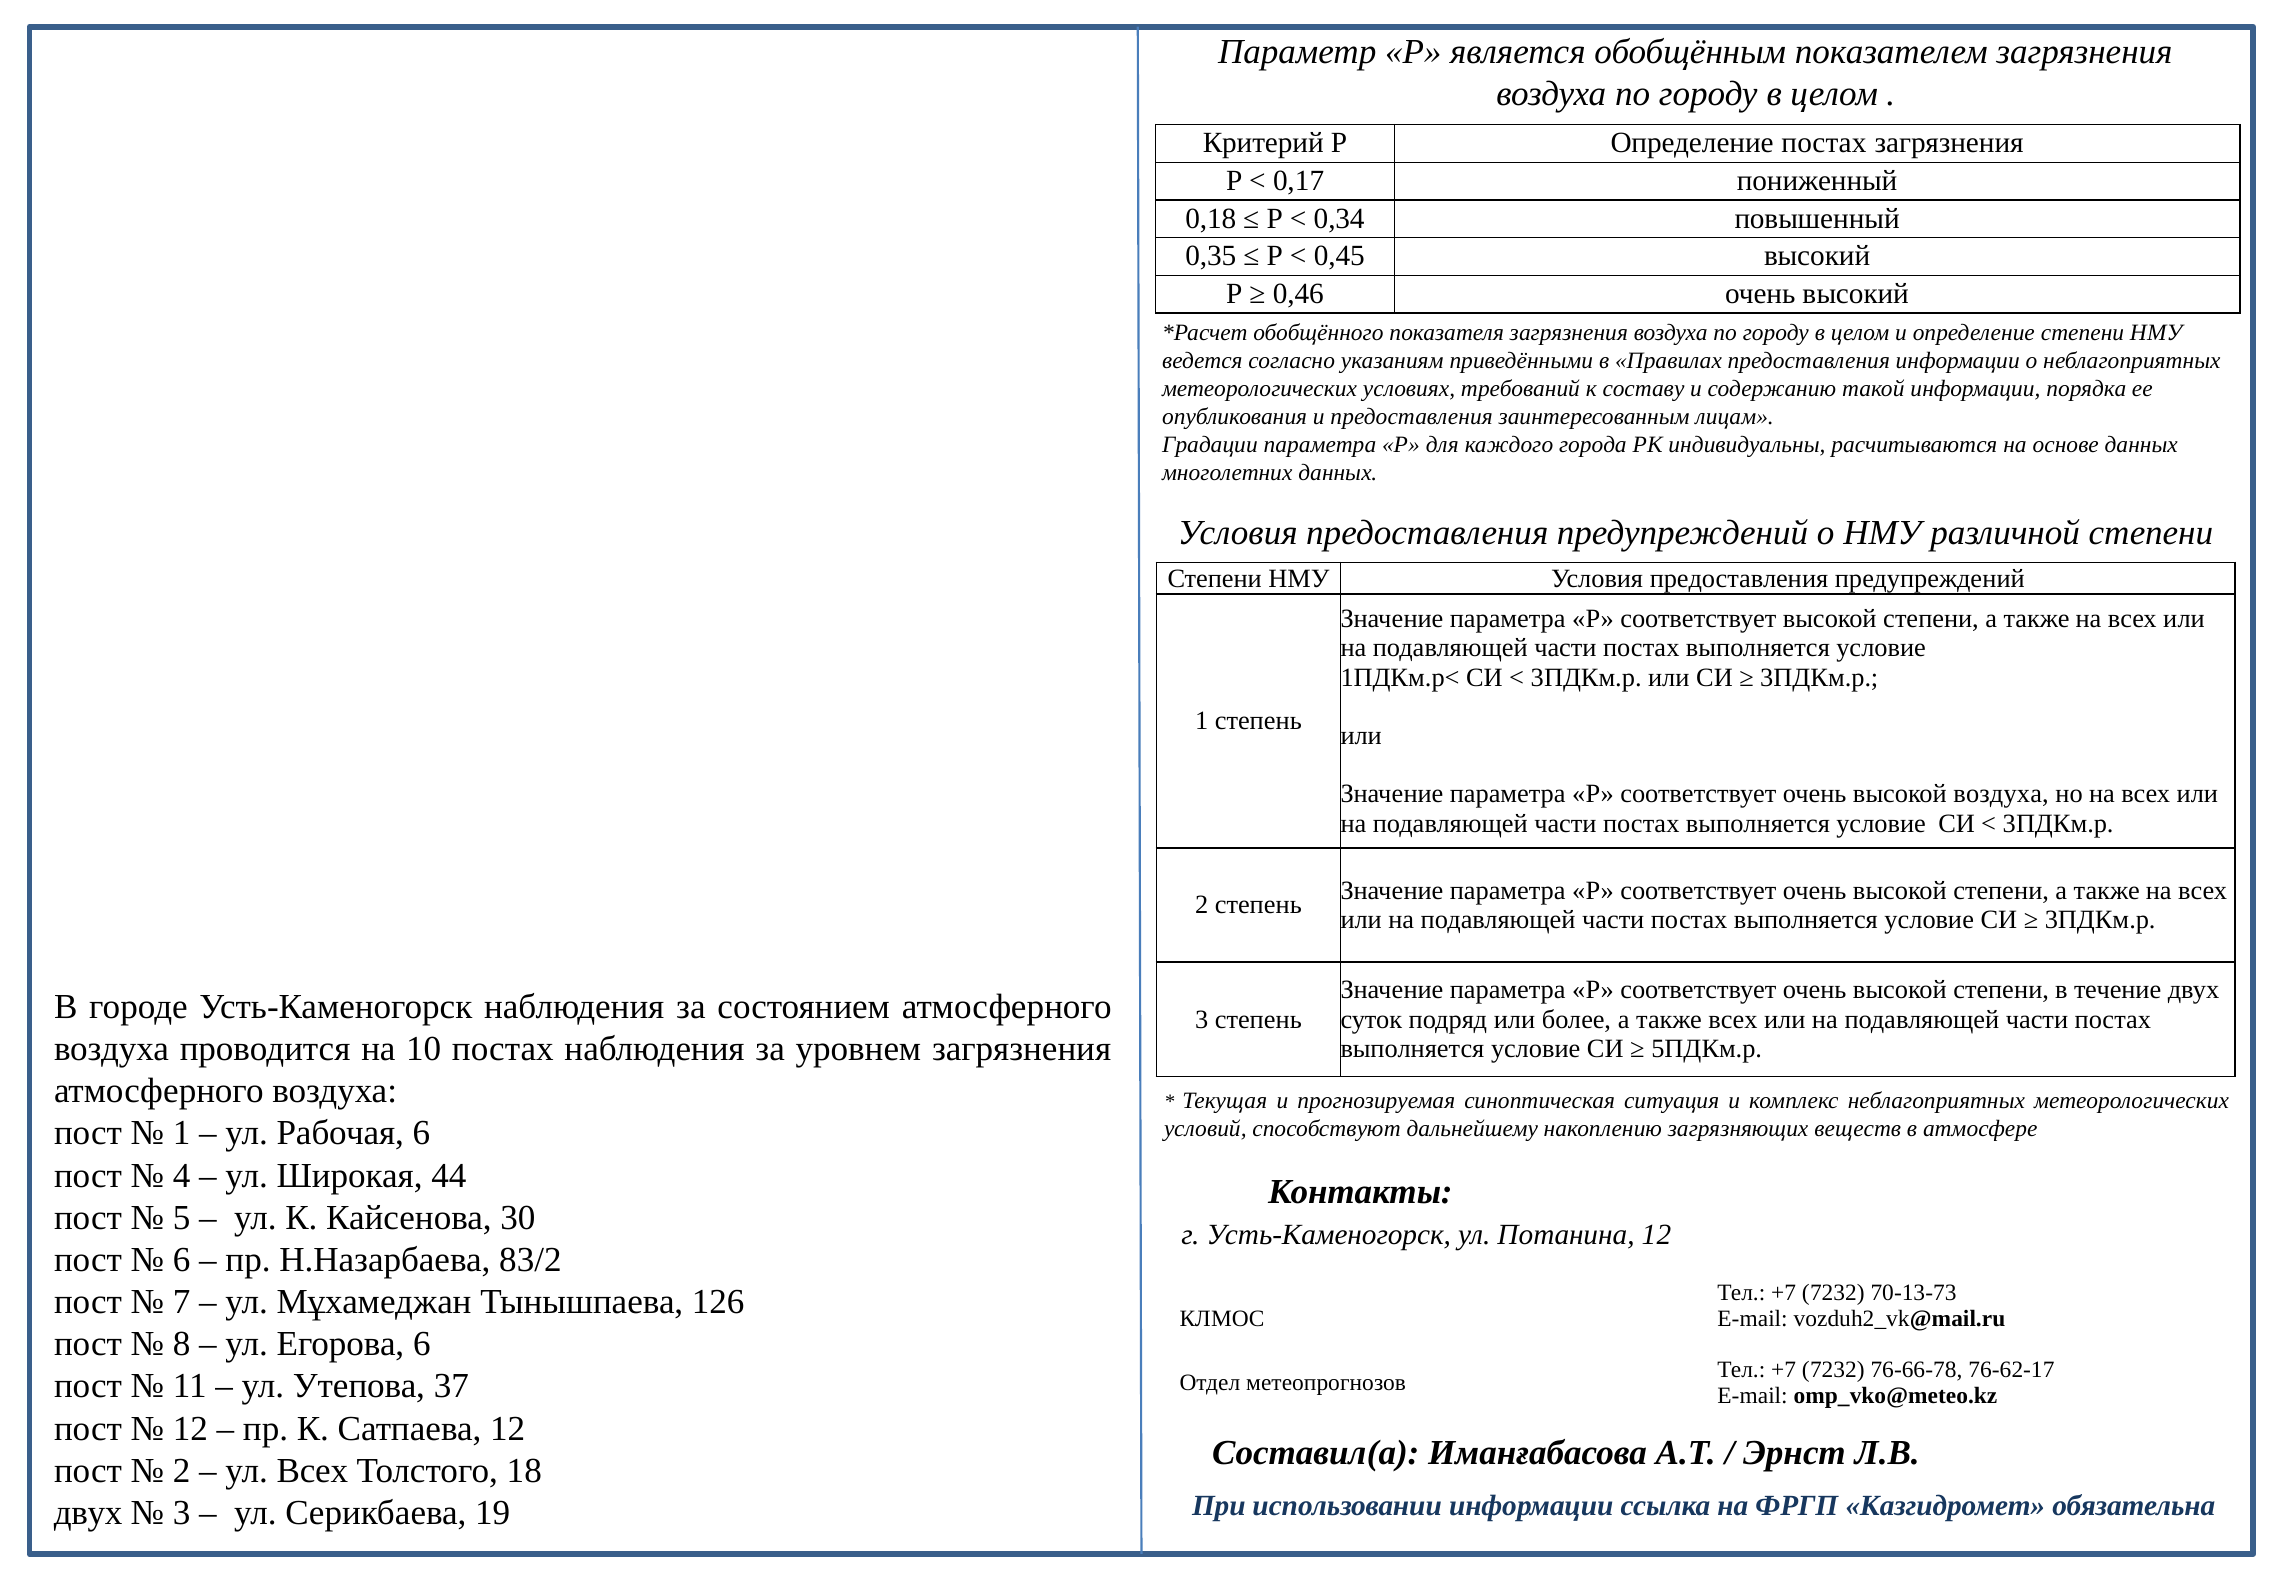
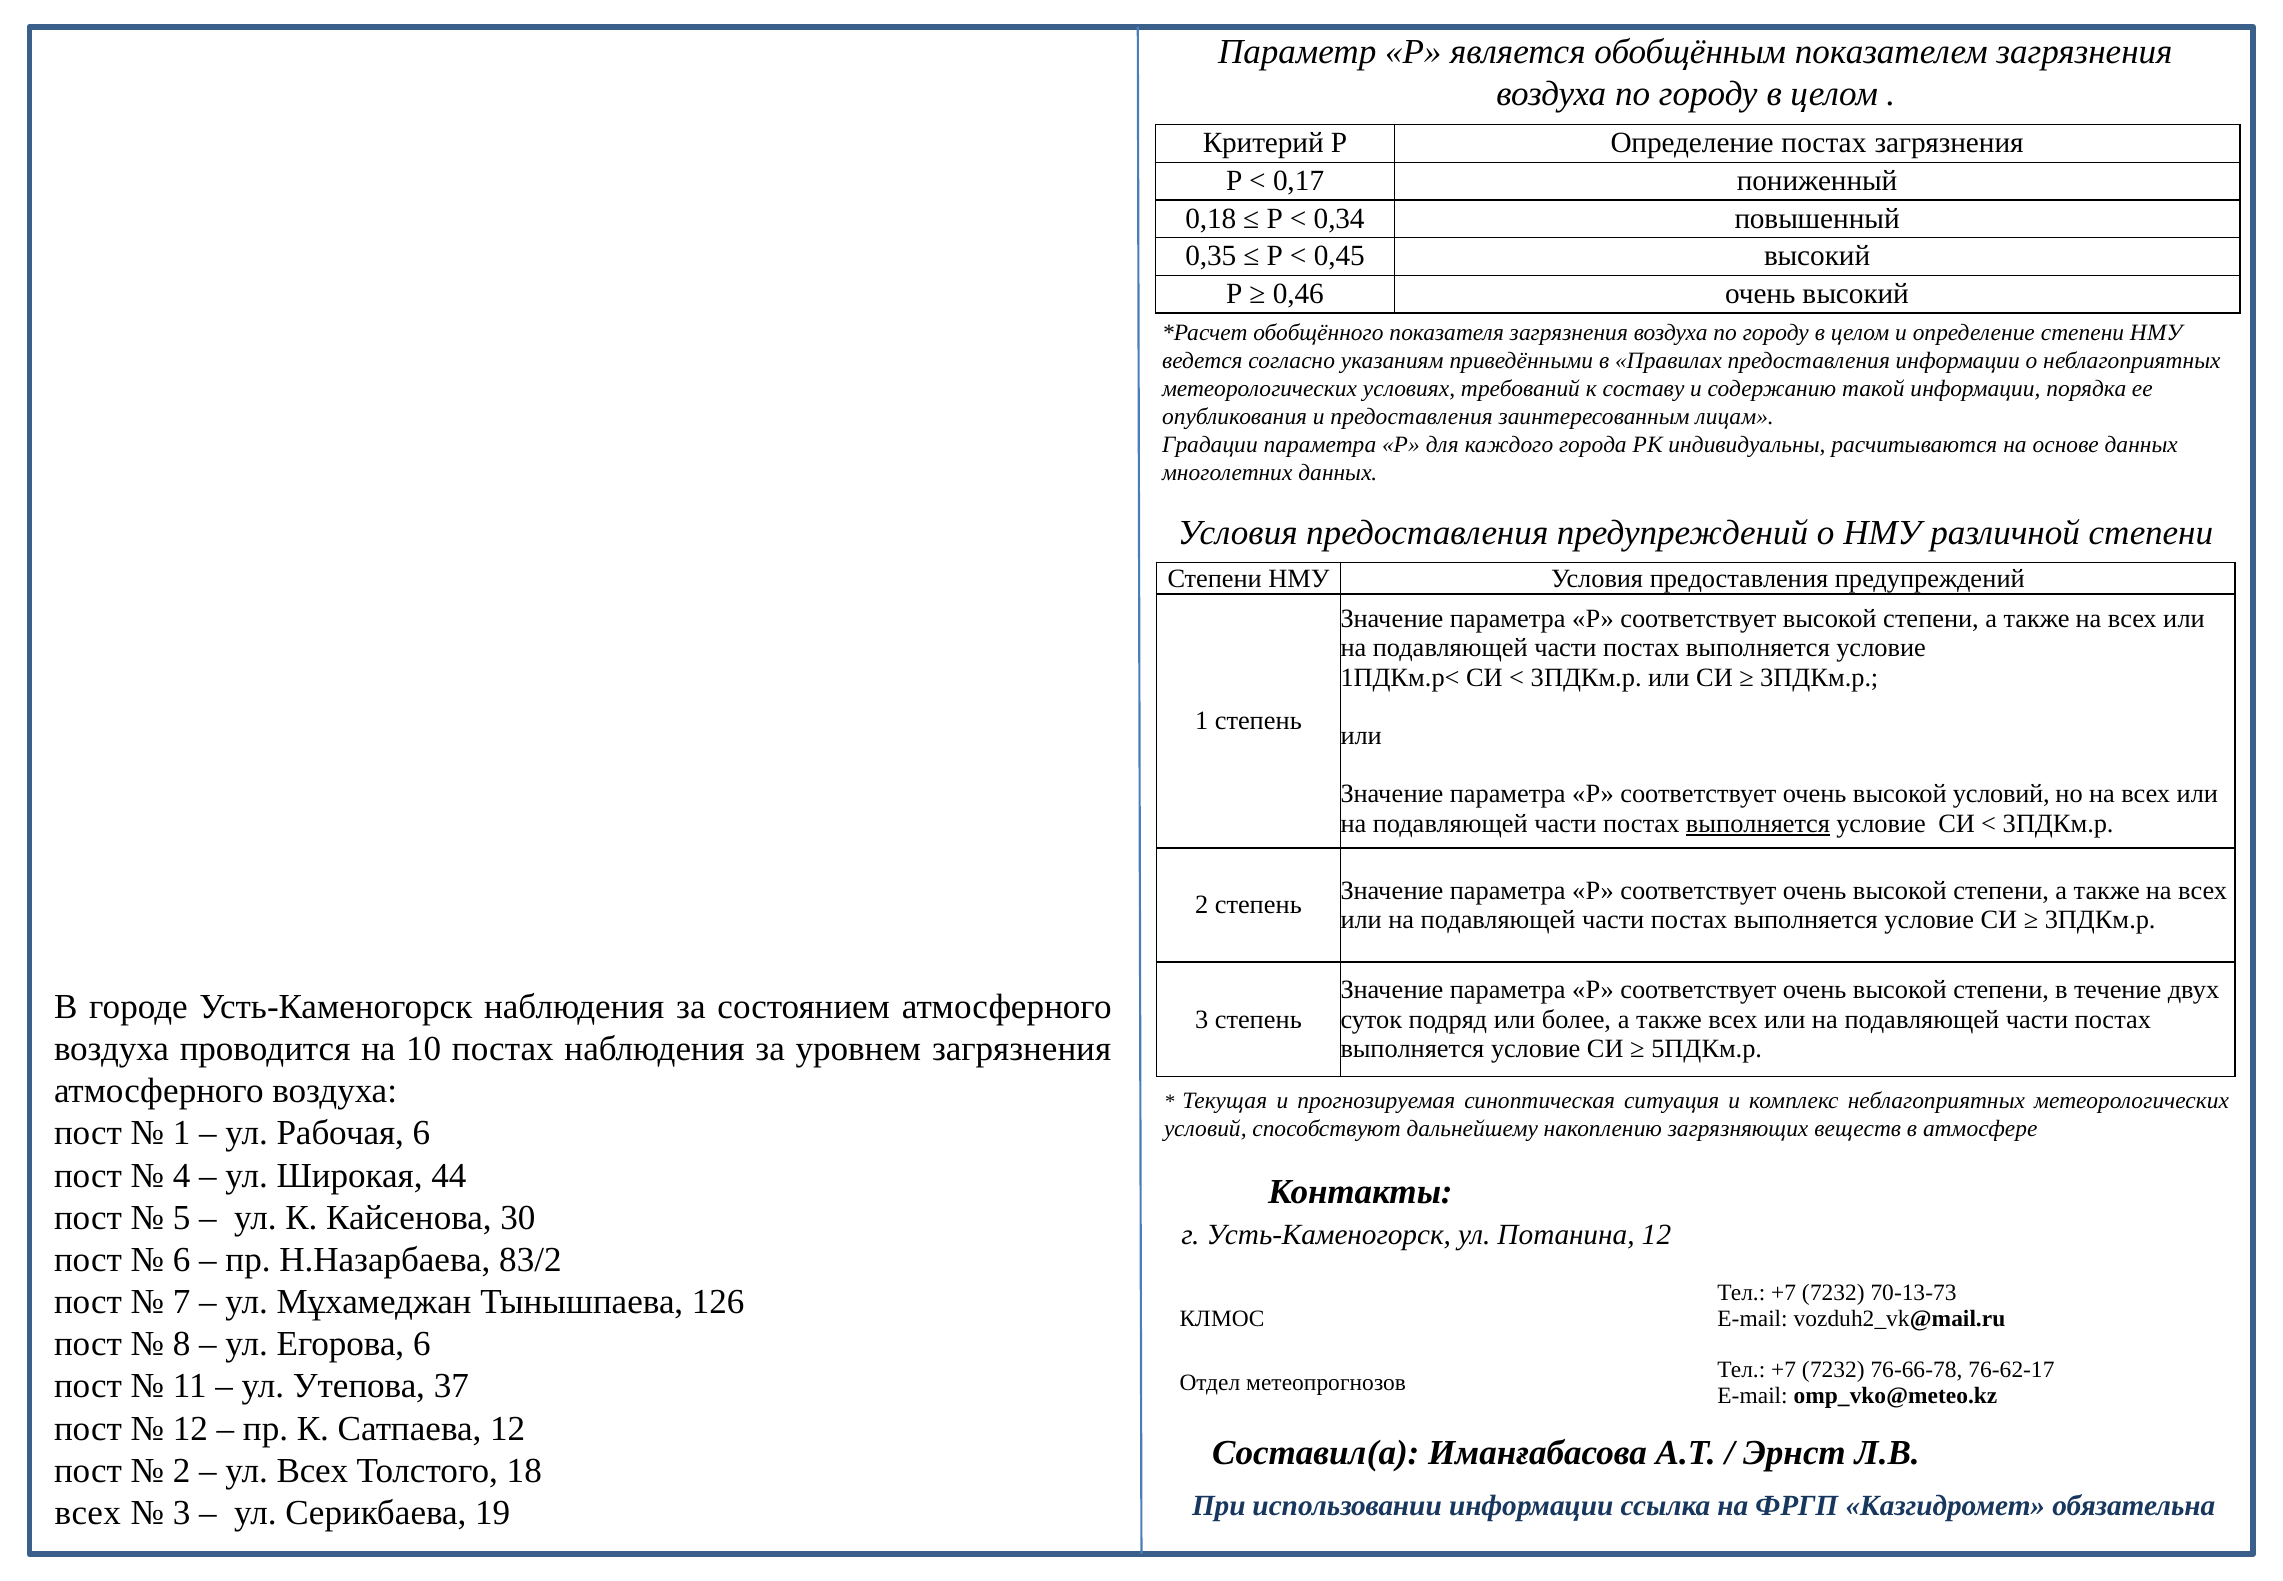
высокой воздуха: воздуха -> условий
выполняется at (1758, 823) underline: none -> present
двух at (88, 1512): двух -> всех
